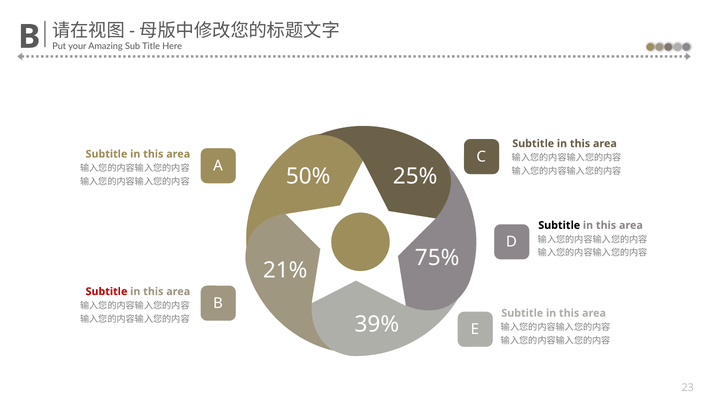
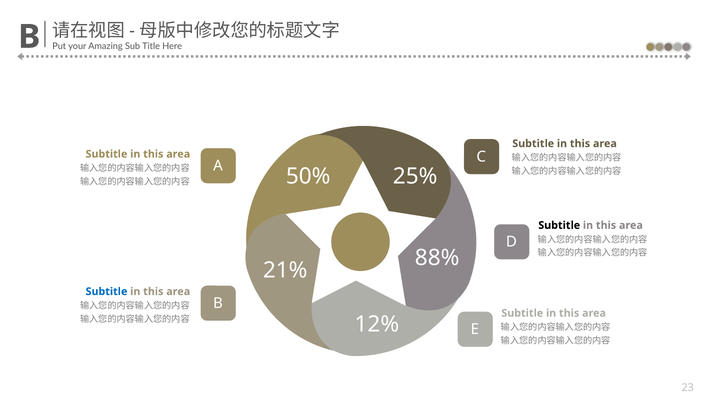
75%: 75% -> 88%
Subtitle at (106, 291) colour: red -> blue
39%: 39% -> 12%
